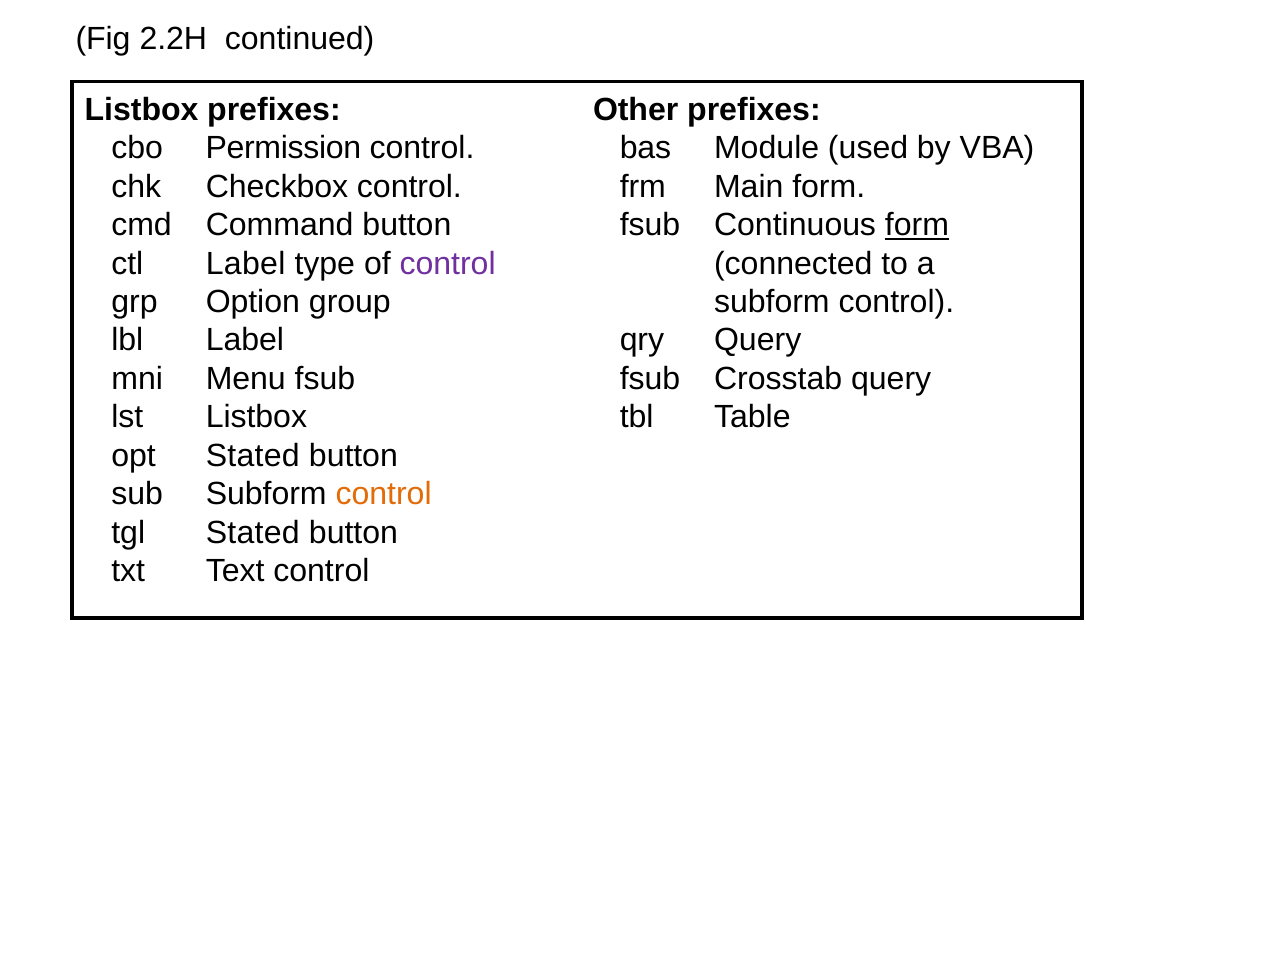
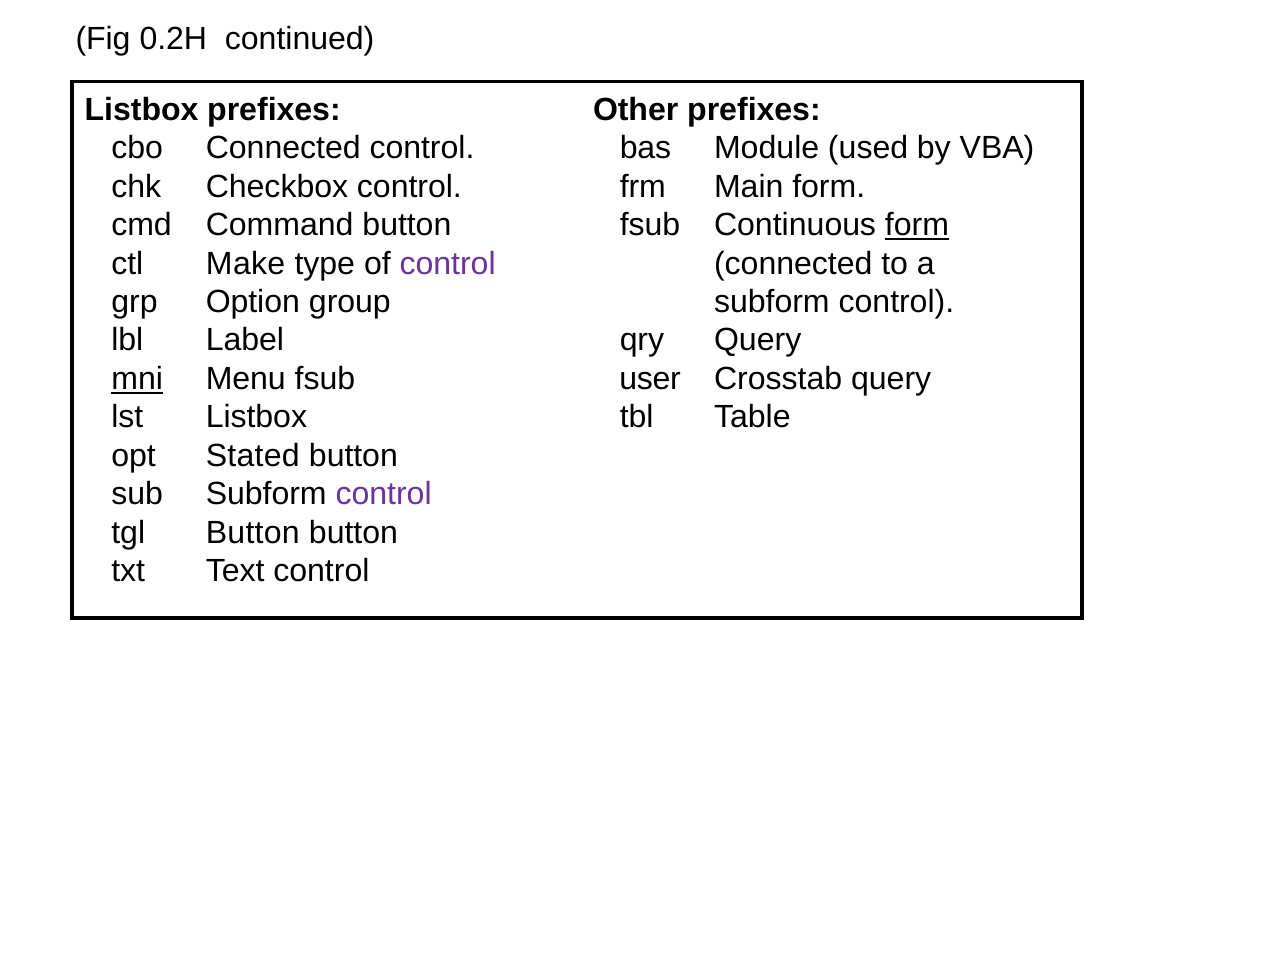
2.2H: 2.2H -> 0.2H
cbo Permission: Permission -> Connected
ctl Label: Label -> Make
mni underline: none -> present
fsub at (650, 379): fsub -> user
control at (384, 494) colour: orange -> purple
tgl Stated: Stated -> Button
